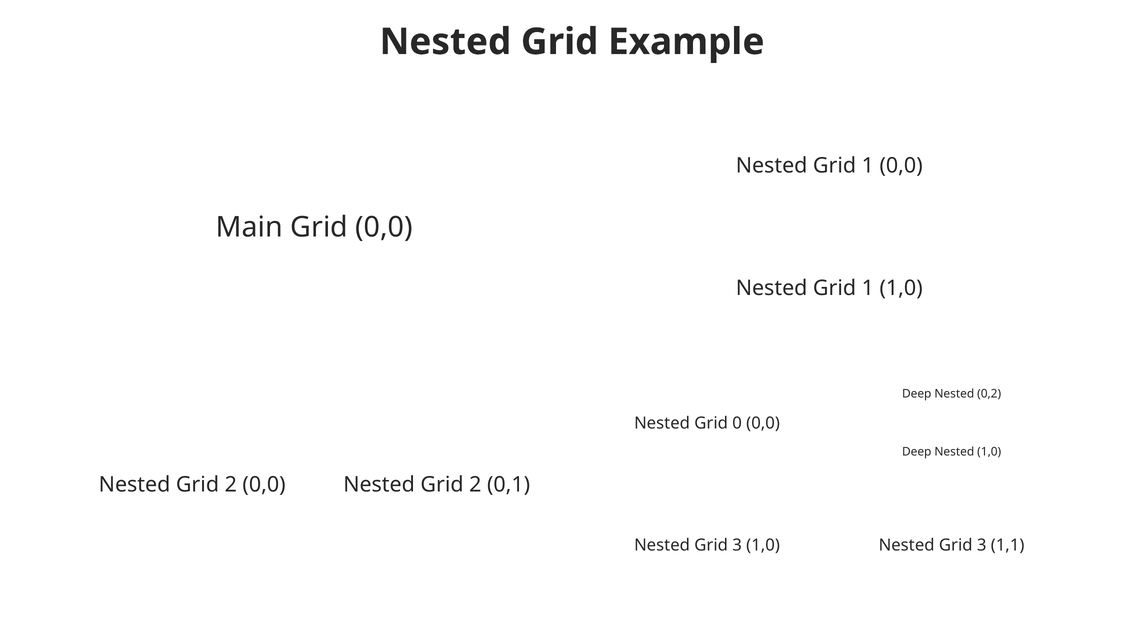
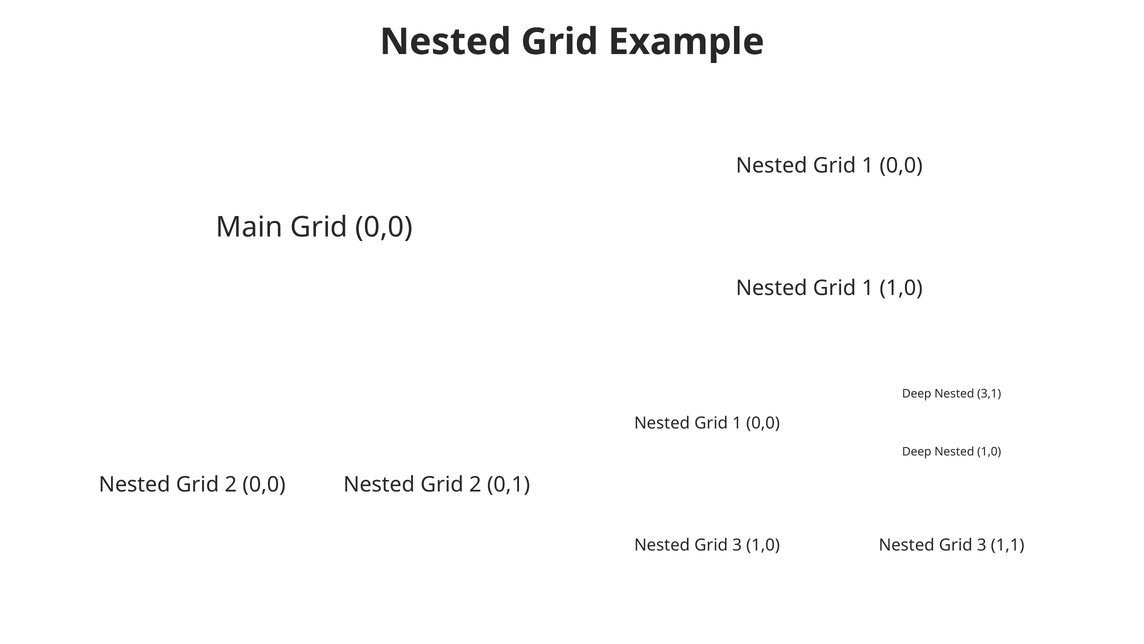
0,2: 0,2 -> 3,1
0 at (737, 423): 0 -> 1
